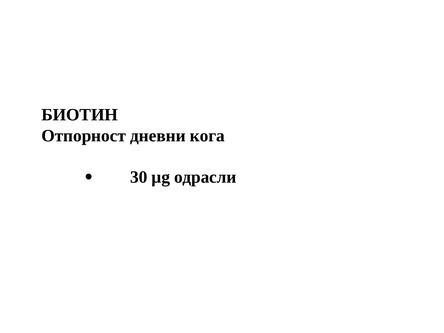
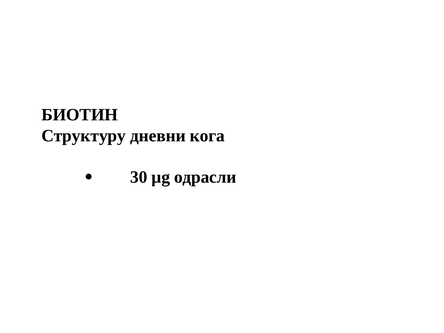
Отпорност: Отпорност -> Структуру
